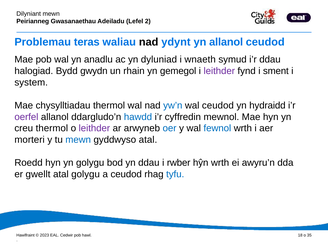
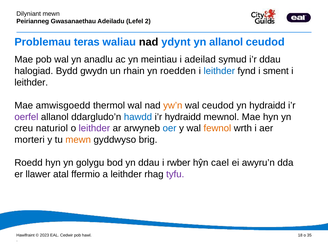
dyluniad: dyluniad -> meintiau
wnaeth: wnaeth -> adeilad
gemegol: gemegol -> roedden
leithder at (219, 71) colour: purple -> blue
system at (31, 82): system -> leithder
chysylltiadau: chysylltiadau -> amwisgoedd
yw’n colour: blue -> orange
i’r cyffredin: cyffredin -> hydraidd
creu thermol: thermol -> naturiol
fewnol colour: blue -> orange
mewn at (78, 140) colour: blue -> orange
gyddwyso atal: atal -> brig
hŷn wrth: wrth -> cael
gwellt: gwellt -> llawer
atal golygu: golygu -> ffermio
a ceudod: ceudod -> leithder
tyfu colour: blue -> purple
